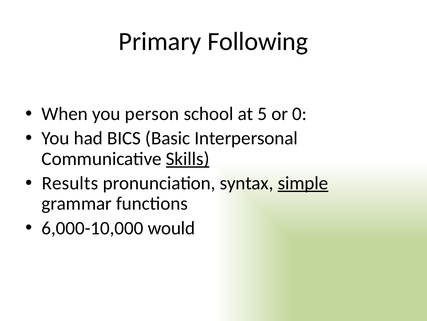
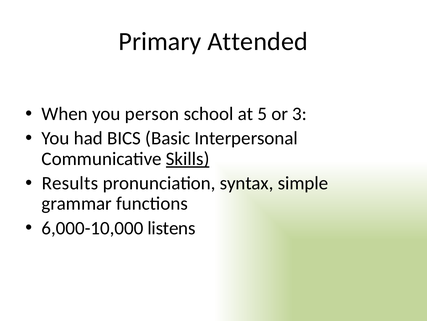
Following: Following -> Attended
0: 0 -> 3
simple underline: present -> none
would: would -> listens
